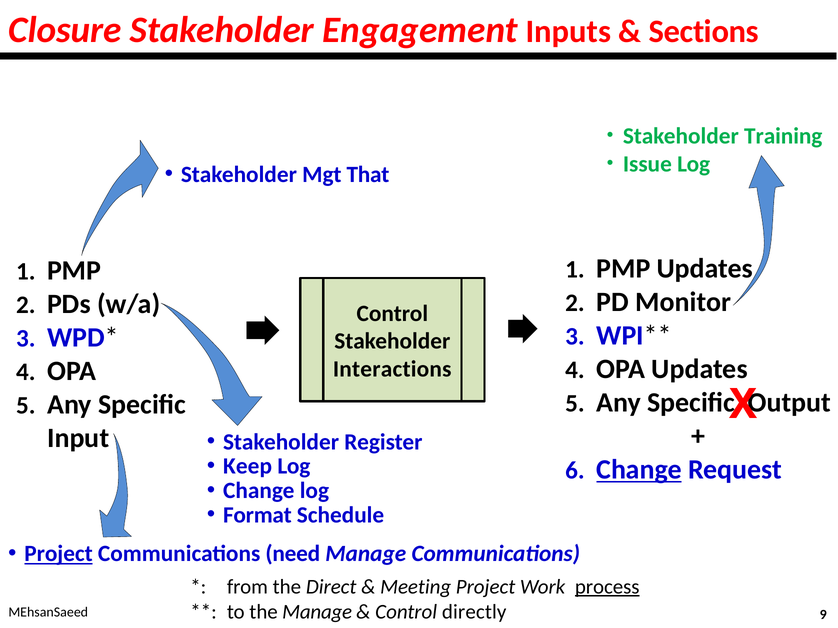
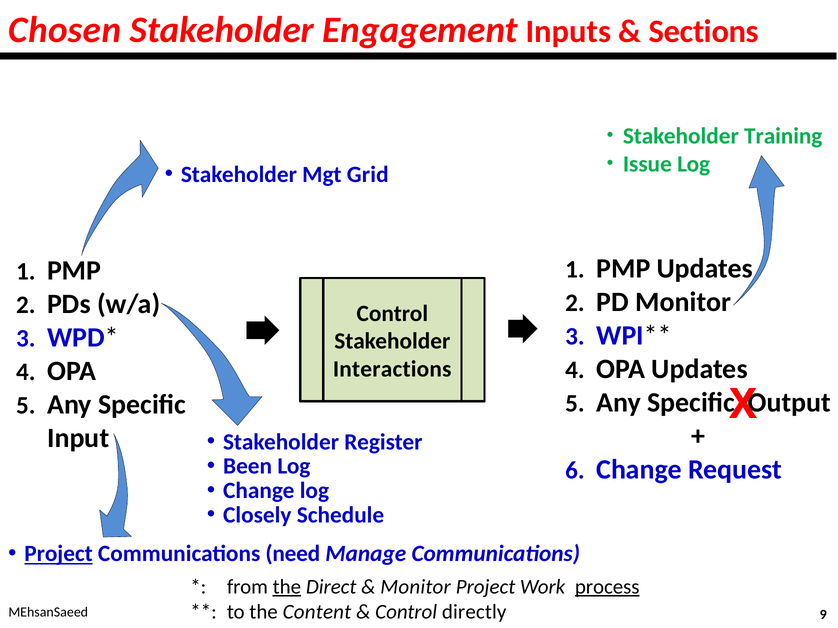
Closure: Closure -> Chosen
That: That -> Grid
Keep: Keep -> Been
Change at (639, 470) underline: present -> none
Format: Format -> Closely
the at (287, 587) underline: none -> present
Meeting at (416, 587): Meeting -> Monitor
the Manage: Manage -> Content
